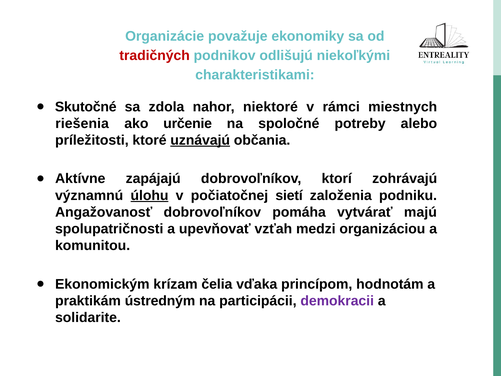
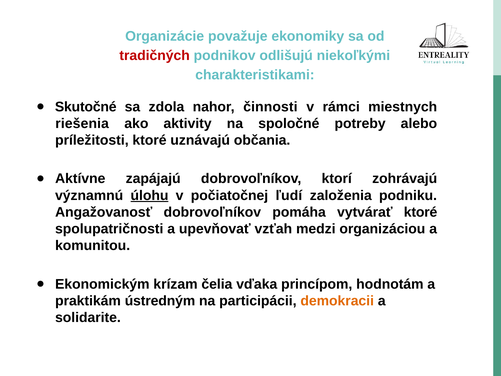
niektoré: niektoré -> činnosti
určenie: určenie -> aktivity
uznávajú underline: present -> none
sietí: sietí -> ľudí
vytvárať majú: majú -> ktoré
demokracii colour: purple -> orange
